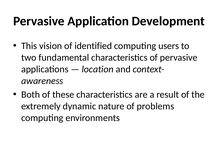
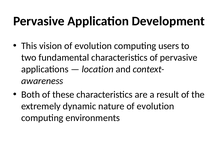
vision of identified: identified -> evolution
nature of problems: problems -> evolution
